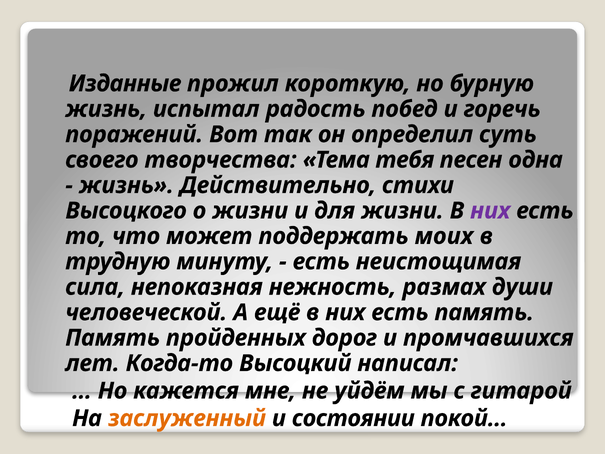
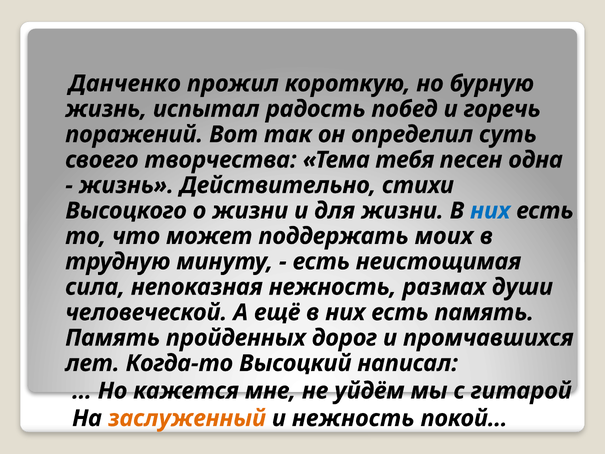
Изданные: Изданные -> Данченко
них at (490, 211) colour: purple -> blue
и состоянии: состоянии -> нежность
